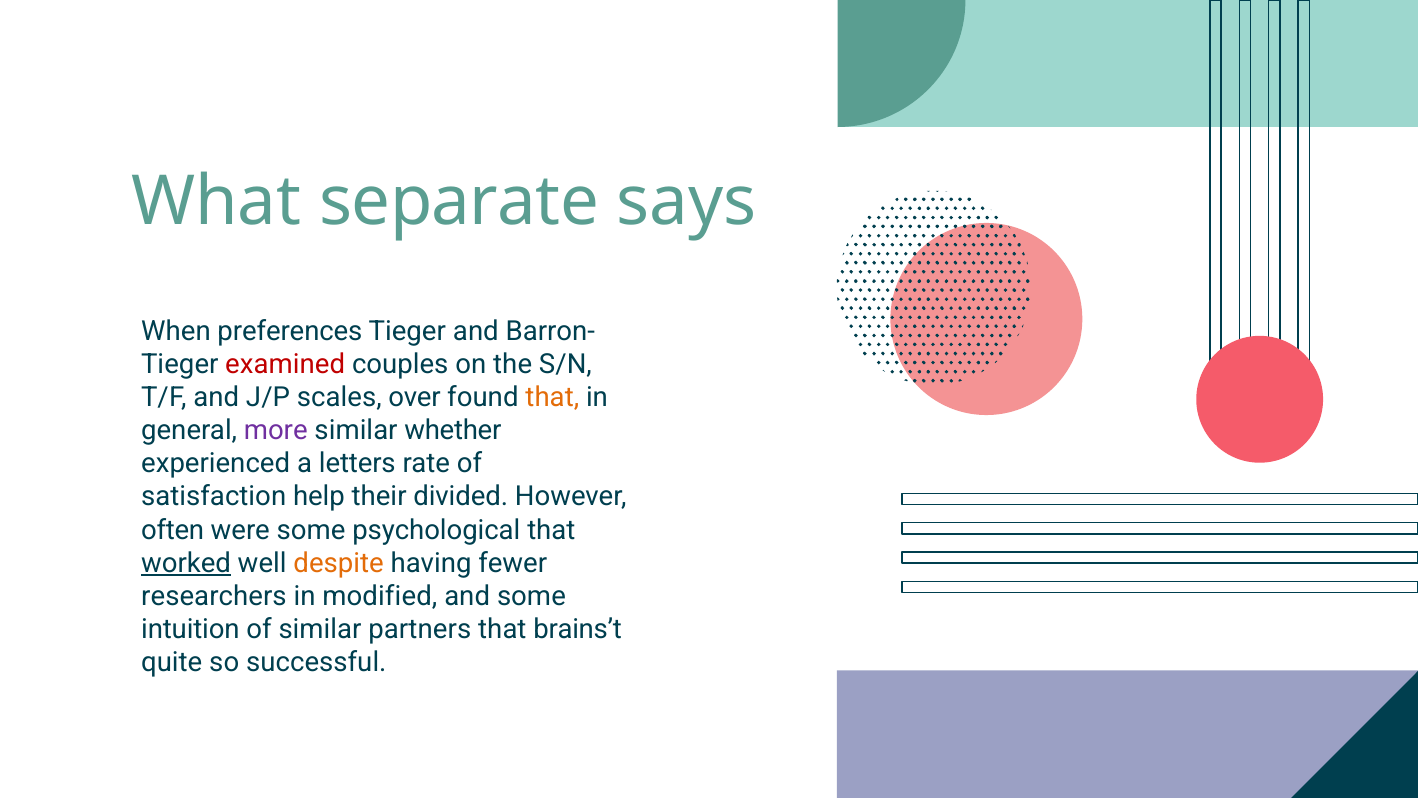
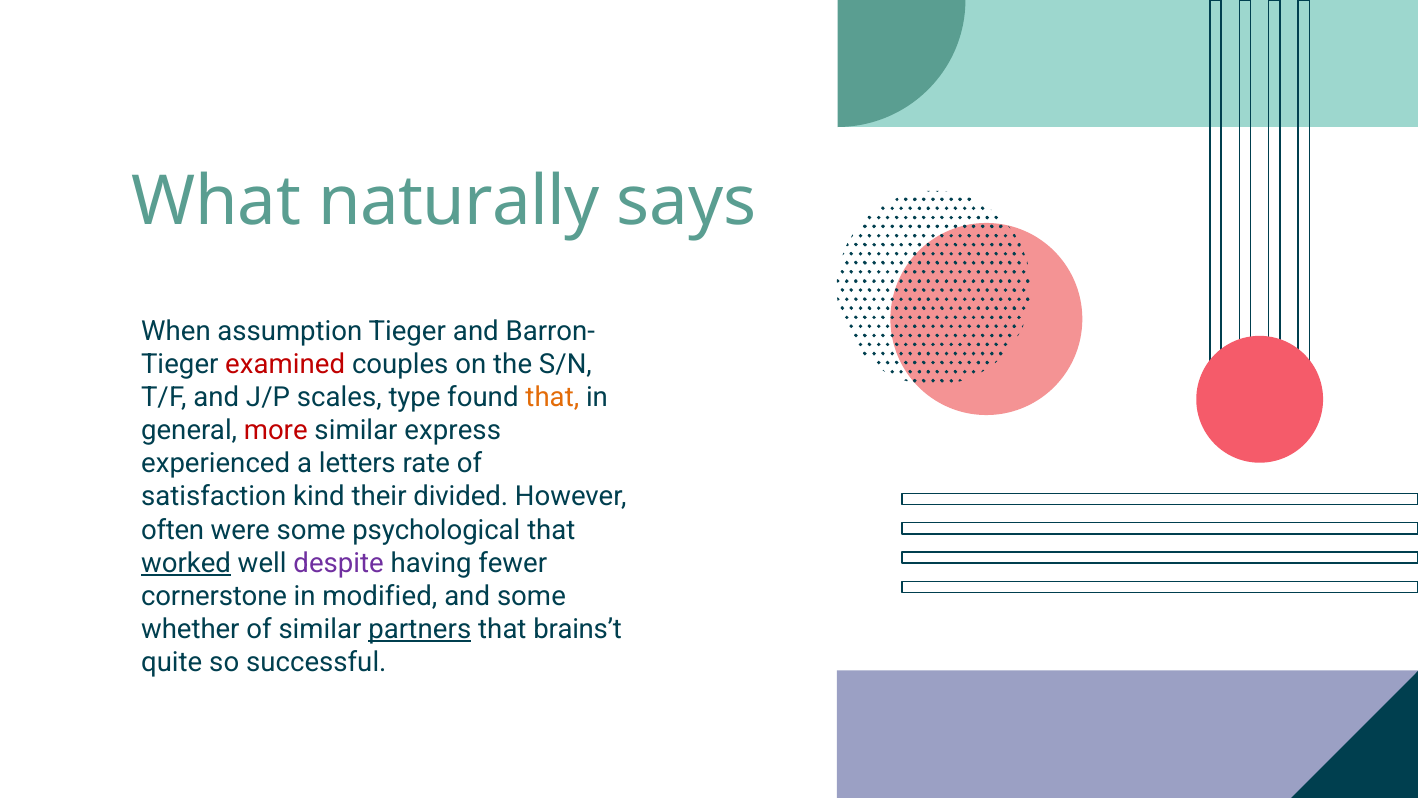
separate: separate -> naturally
preferences: preferences -> assumption
over: over -> type
more colour: purple -> red
whether: whether -> express
help: help -> kind
despite colour: orange -> purple
researchers: researchers -> cornerstone
intuition: intuition -> whether
partners underline: none -> present
